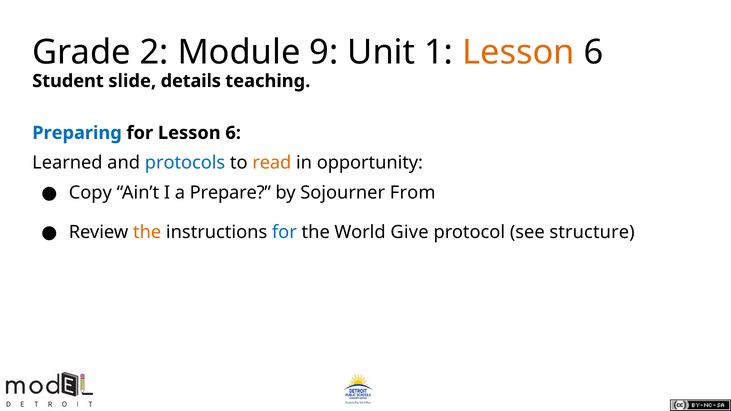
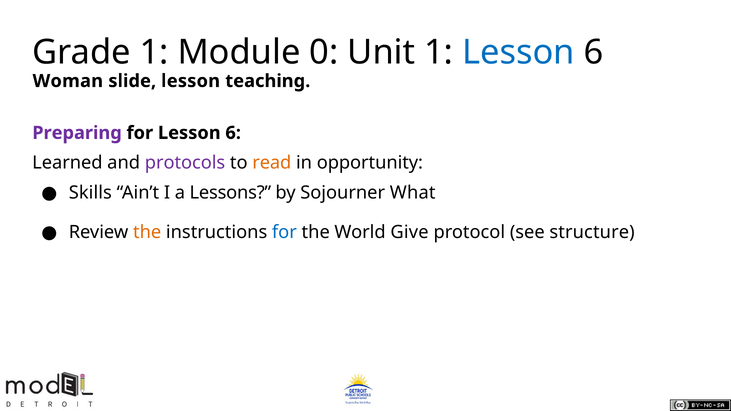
Grade 2: 2 -> 1
9: 9 -> 0
Lesson at (518, 52) colour: orange -> blue
Student: Student -> Woman
slide details: details -> lesson
Preparing colour: blue -> purple
protocols colour: blue -> purple
Copy: Copy -> Skills
Prepare: Prepare -> Lessons
From: From -> What
